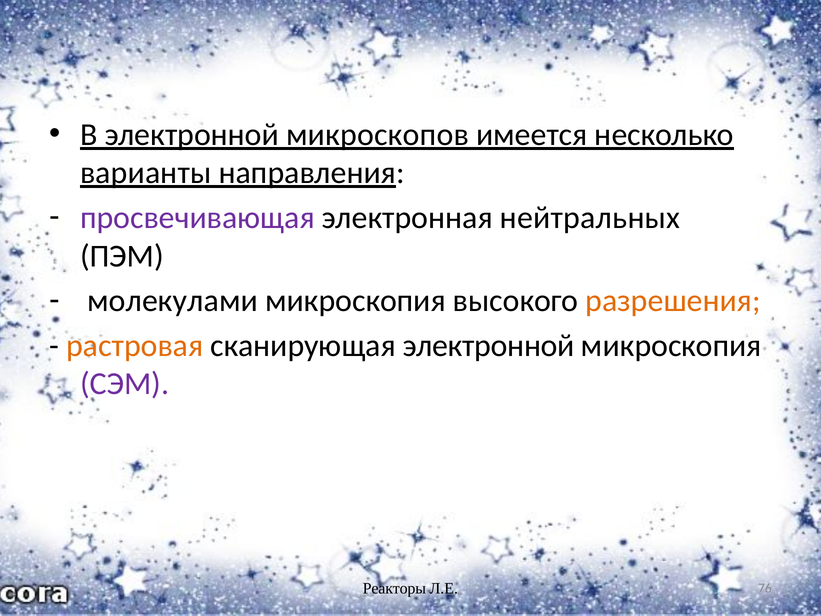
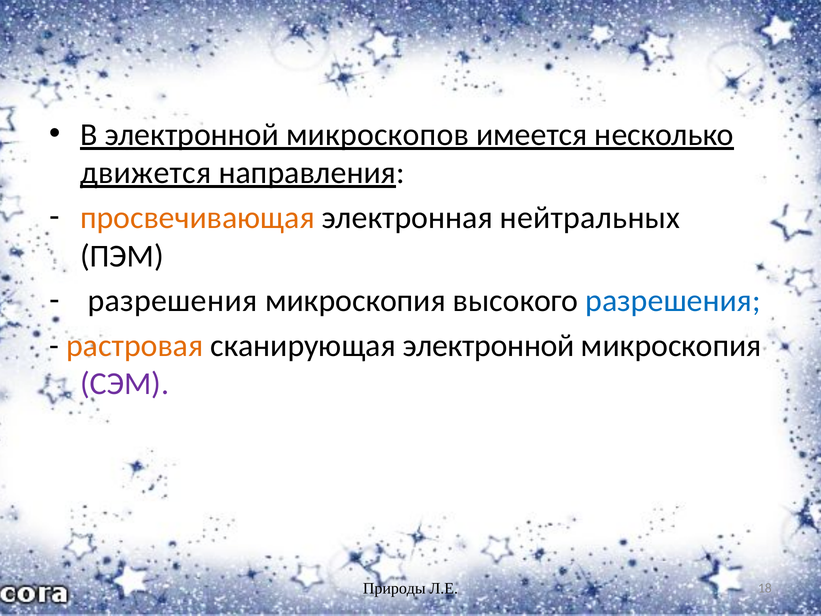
варианты: варианты -> движется
просвечивающая colour: purple -> orange
молекулами at (173, 301): молекулами -> разрешения
разрешения at (673, 301) colour: orange -> blue
Реакторы: Реакторы -> Природы
76: 76 -> 18
